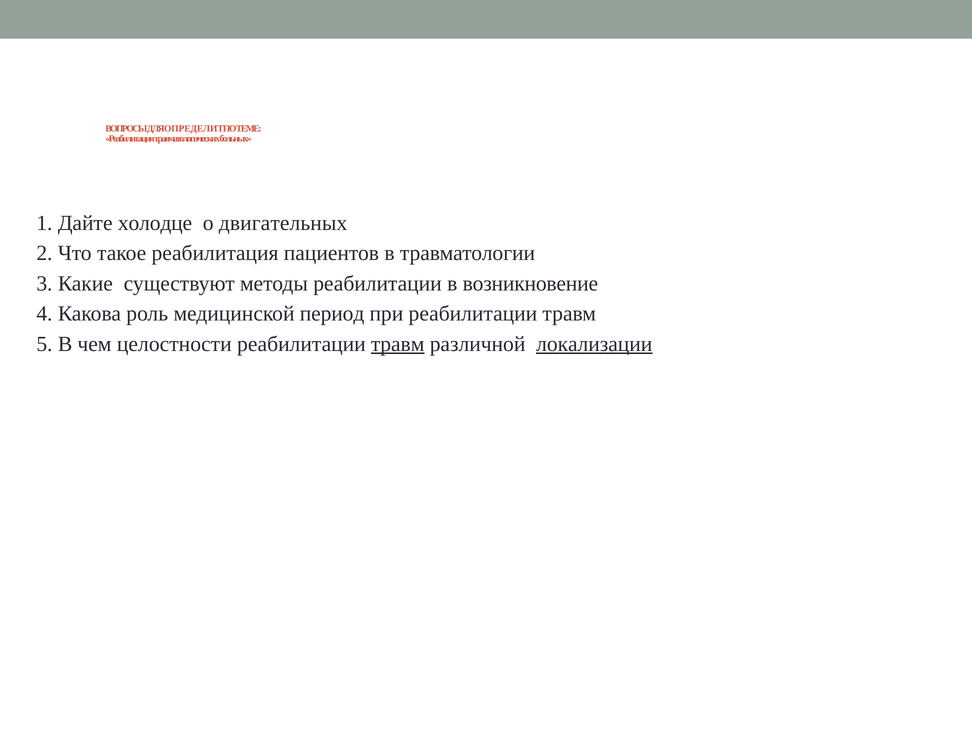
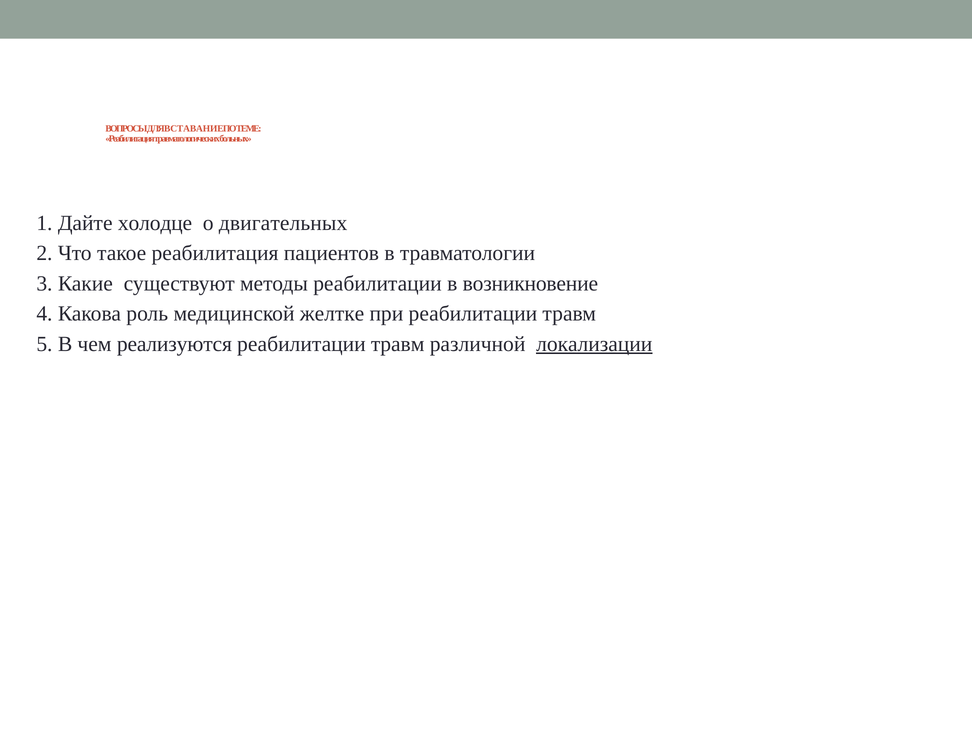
ОПРЕДЕЛИТ: ОПРЕДЕЛИТ -> ВСТАВАНИЕ
период: период -> желтке
целостности: целостности -> реализуются
травм at (398, 344) underline: present -> none
